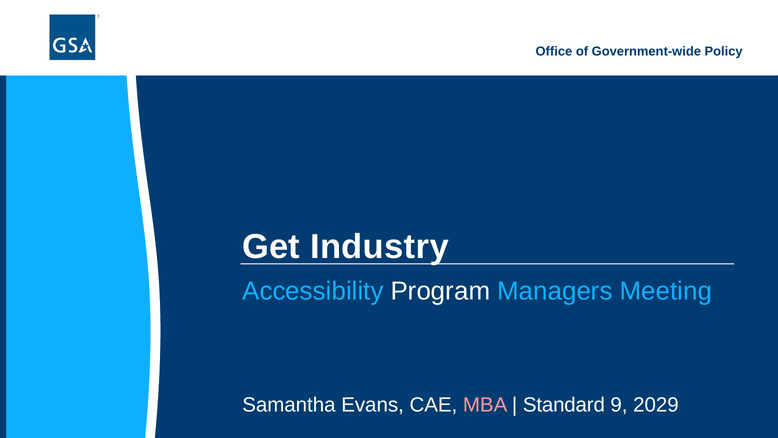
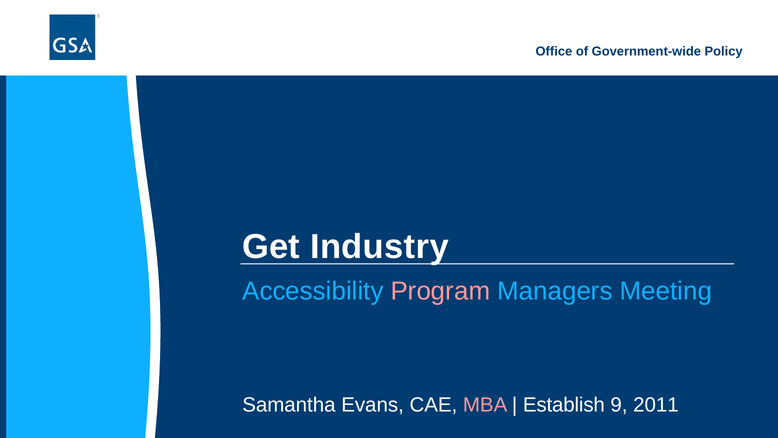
Program colour: white -> pink
Standard: Standard -> Establish
2029: 2029 -> 2011
